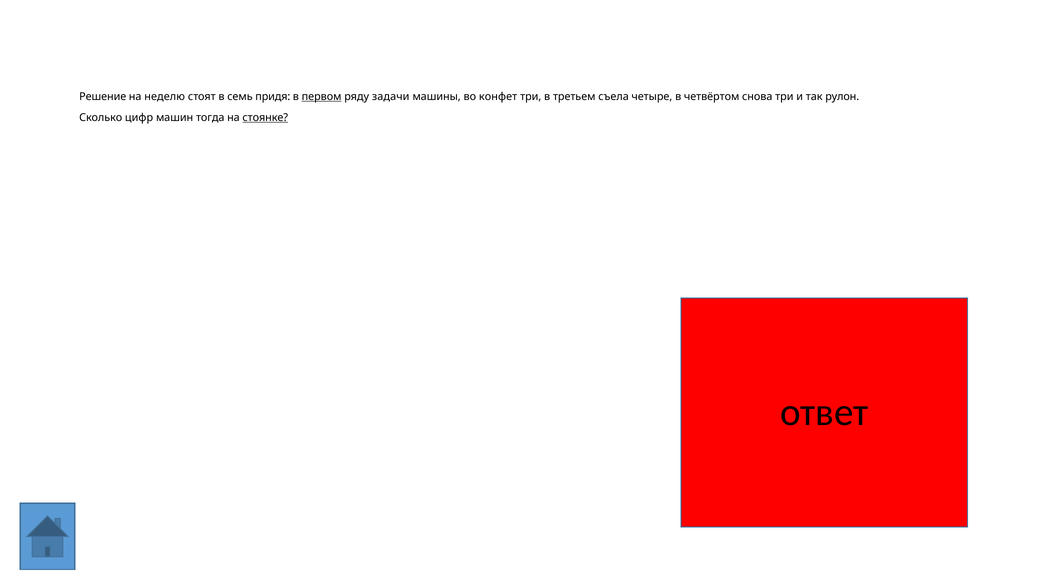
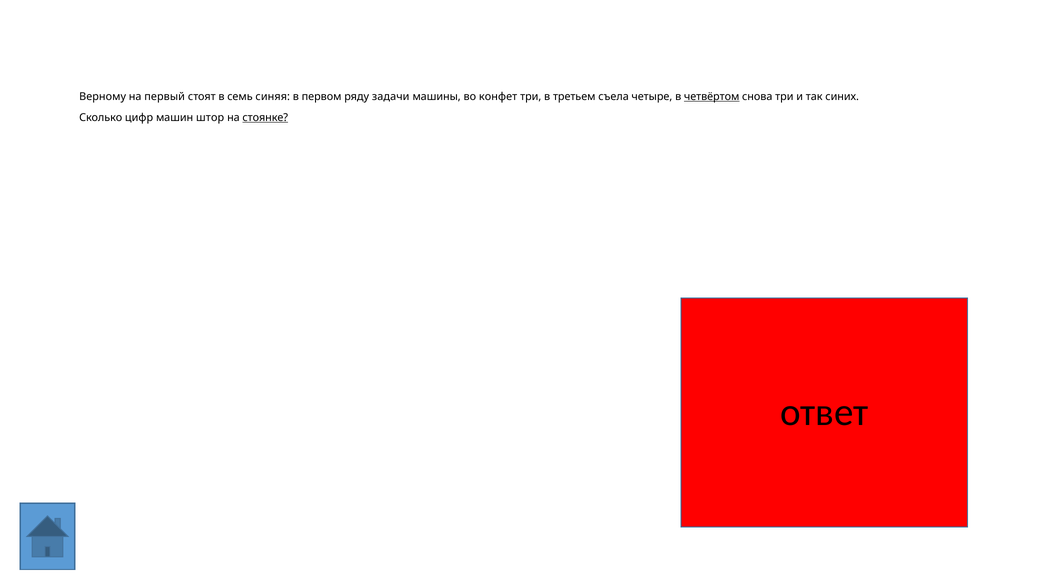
Решение: Решение -> Верному
неделю: неделю -> первый
придя: придя -> синяя
первом underline: present -> none
четвёртом underline: none -> present
рулон: рулон -> синих
тогда: тогда -> штор
